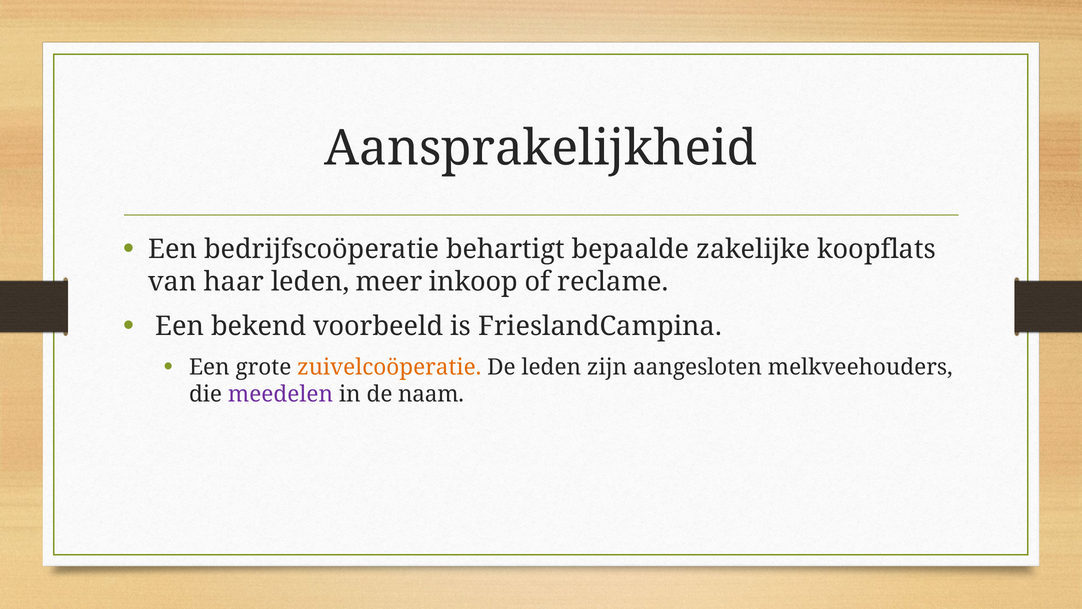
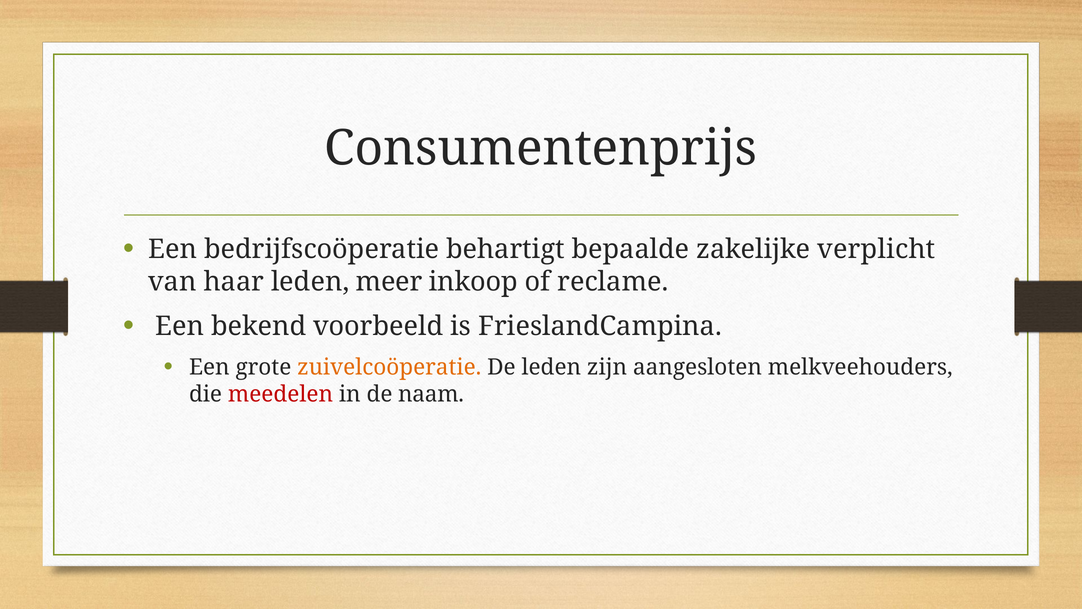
Aansprakelijkheid: Aansprakelijkheid -> Consumentenprijs
koopflats: koopflats -> verplicht
meedelen colour: purple -> red
